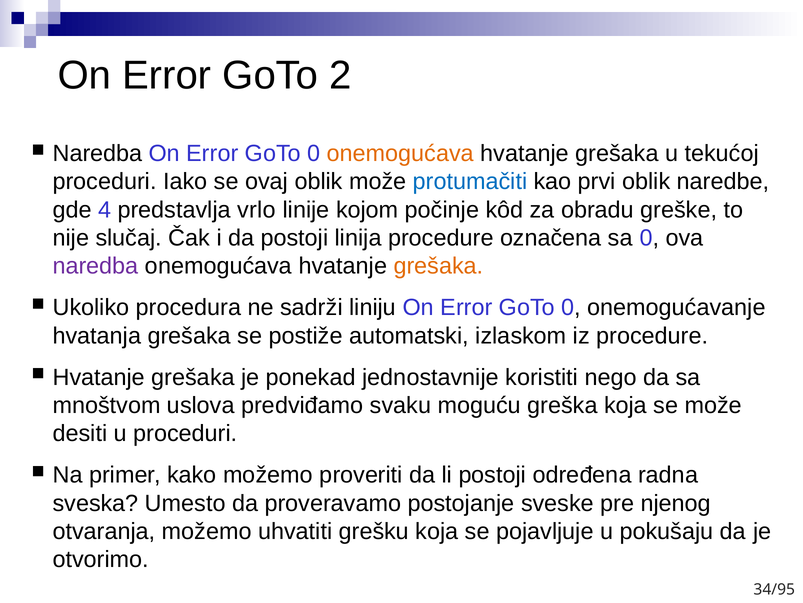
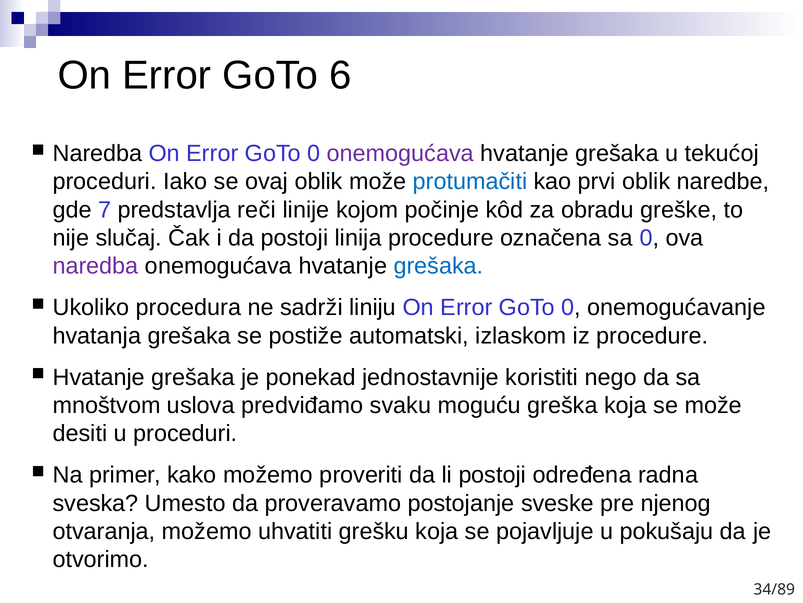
2: 2 -> 6
onemogućava at (400, 153) colour: orange -> purple
4: 4 -> 7
vrlo: vrlo -> reči
grešaka at (438, 266) colour: orange -> blue
34/95: 34/95 -> 34/89
